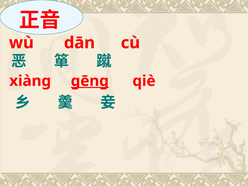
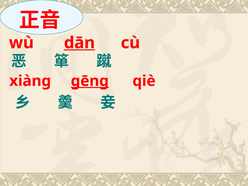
dān underline: none -> present
